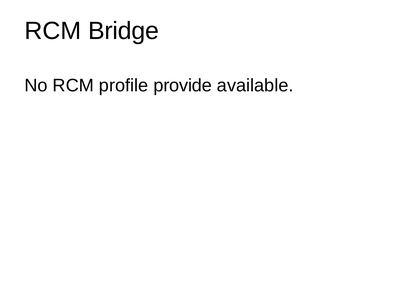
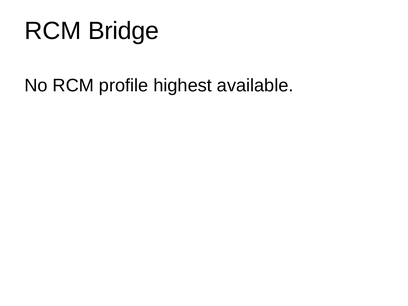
provide: provide -> highest
